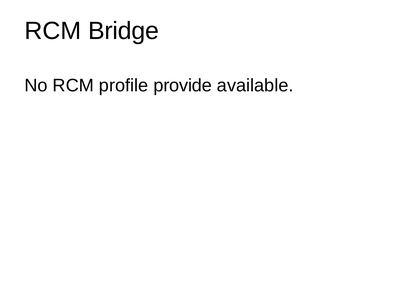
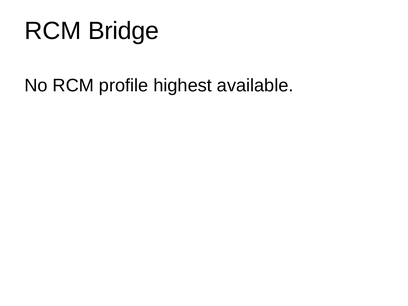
provide: provide -> highest
